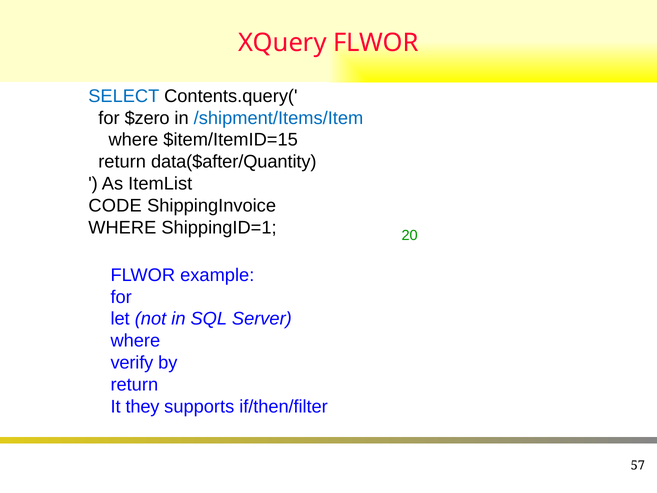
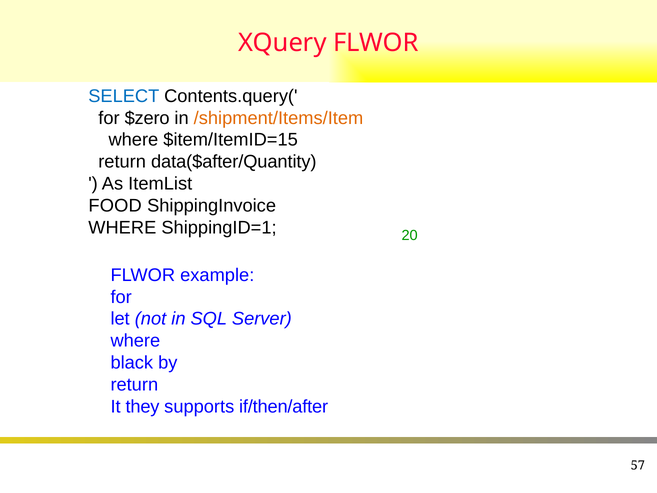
/shipment/Items/Item colour: blue -> orange
CODE: CODE -> FOOD
verify: verify -> black
if/then/filter: if/then/filter -> if/then/after
